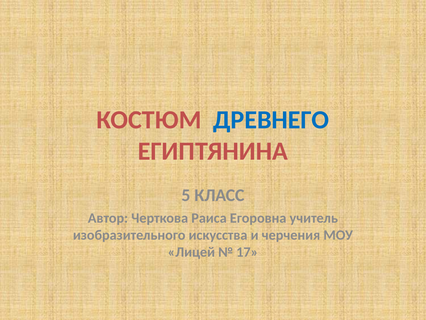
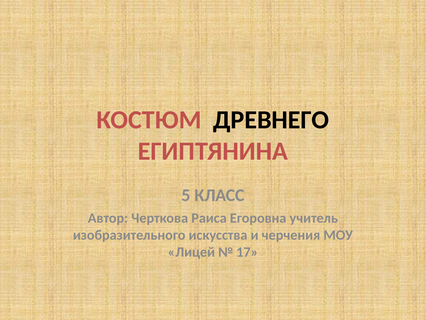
ДРЕВНЕГО colour: blue -> black
